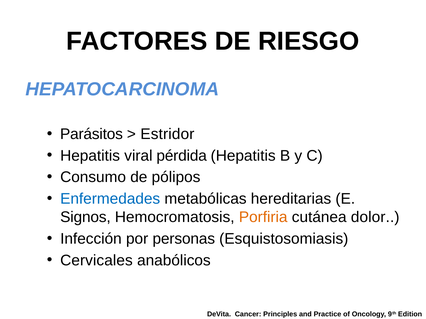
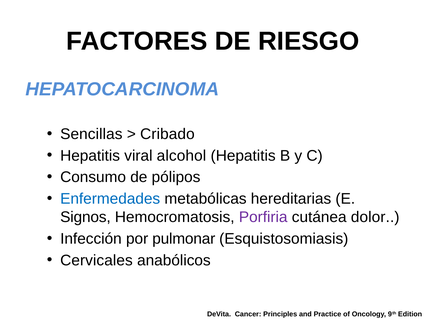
Parásitos: Parásitos -> Sencillas
Estridor: Estridor -> Cribado
pérdida: pérdida -> alcohol
Porfiria colour: orange -> purple
personas: personas -> pulmonar
